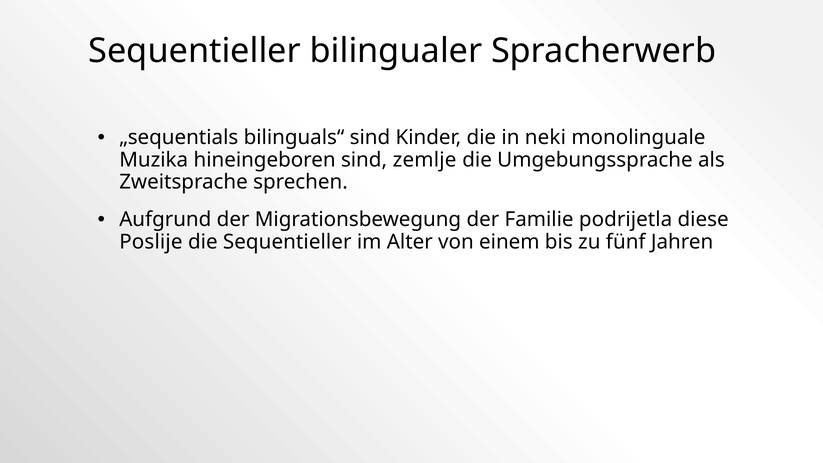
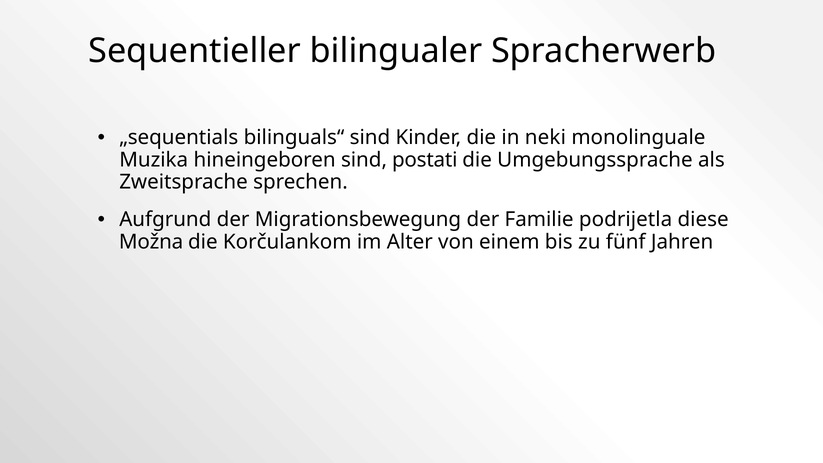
zemlje: zemlje -> postati
Poslije: Poslije -> Možna
die Sequentieller: Sequentieller -> Korčulankom
